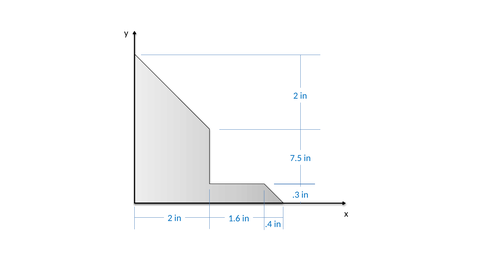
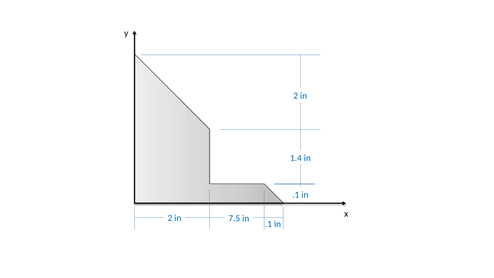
7.5: 7.5 -> 1.4
.3 at (296, 195): .3 -> .1
1.6: 1.6 -> 7.5
.4 at (268, 224): .4 -> .1
